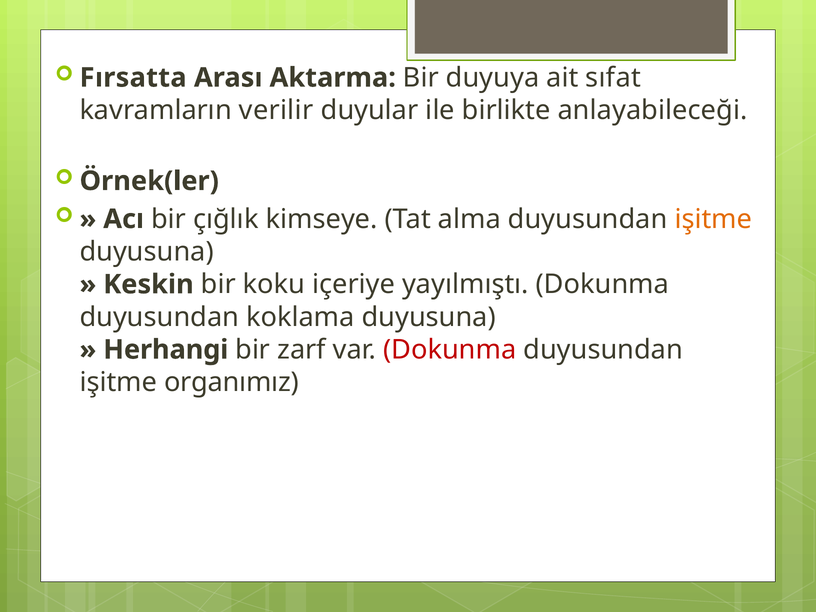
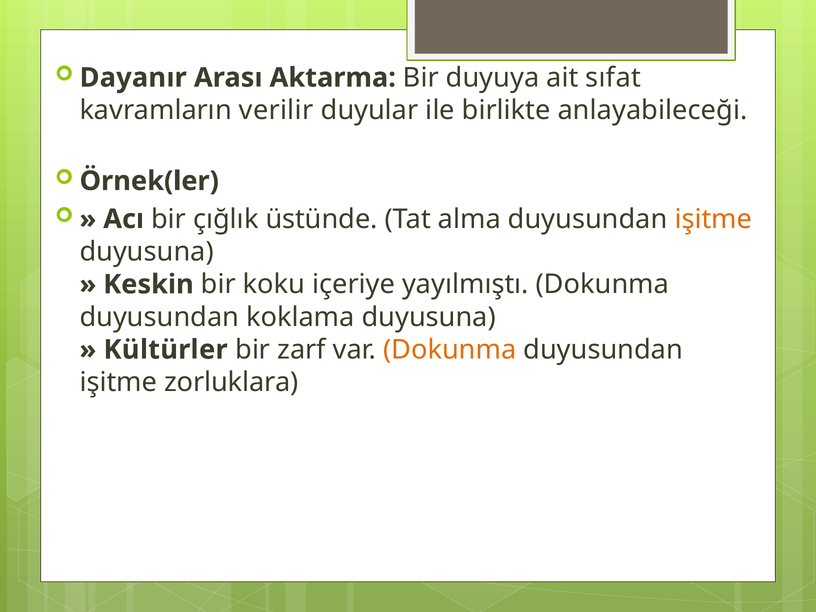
Fırsatta: Fırsatta -> Dayanır
kimseye: kimseye -> üstünde
Herhangi: Herhangi -> Kültürler
Dokunma at (450, 350) colour: red -> orange
organımız: organımız -> zorluklara
